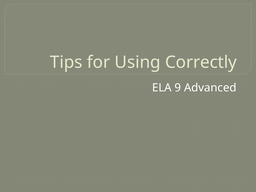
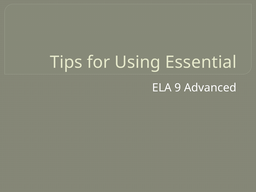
Correctly: Correctly -> Essential
